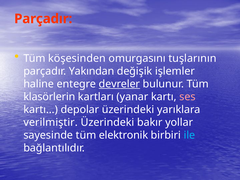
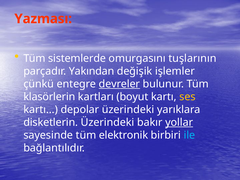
Parçadır at (43, 19): Parçadır -> Yazması
köşesinden: köşesinden -> sistemlerde
haline: haline -> çünkü
yanar: yanar -> boyut
ses colour: pink -> yellow
verilmiştir: verilmiştir -> disketlerin
yollar underline: none -> present
